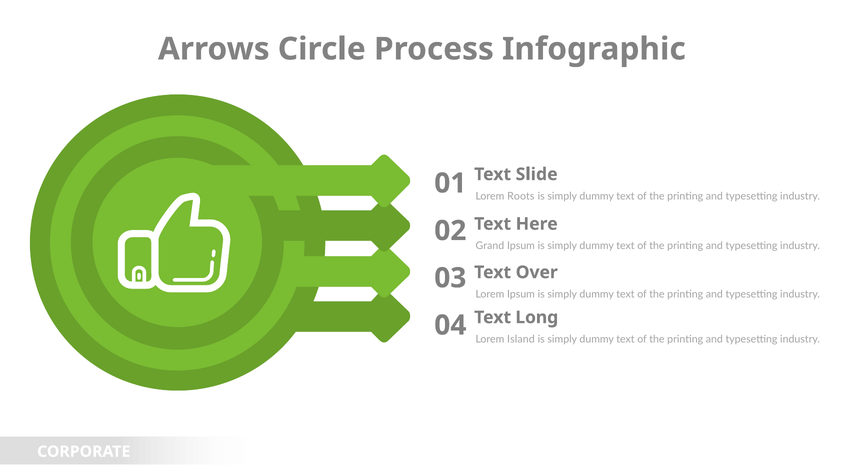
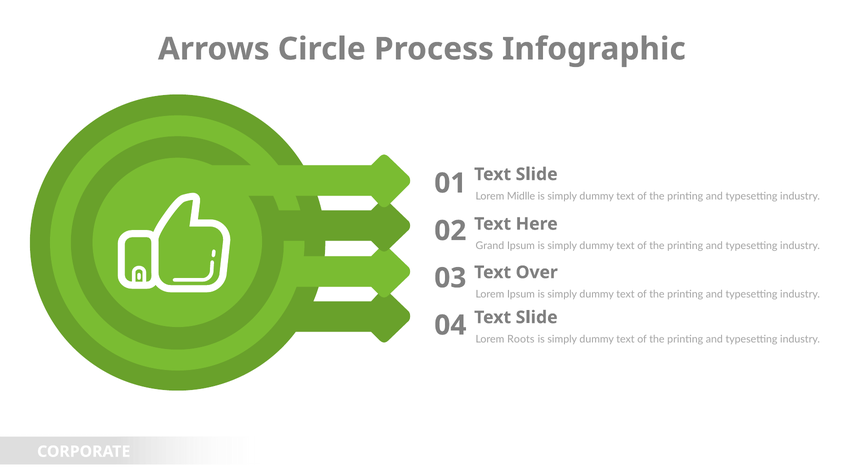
Roots: Roots -> Midlle
Long at (537, 317): Long -> Slide
Island: Island -> Roots
